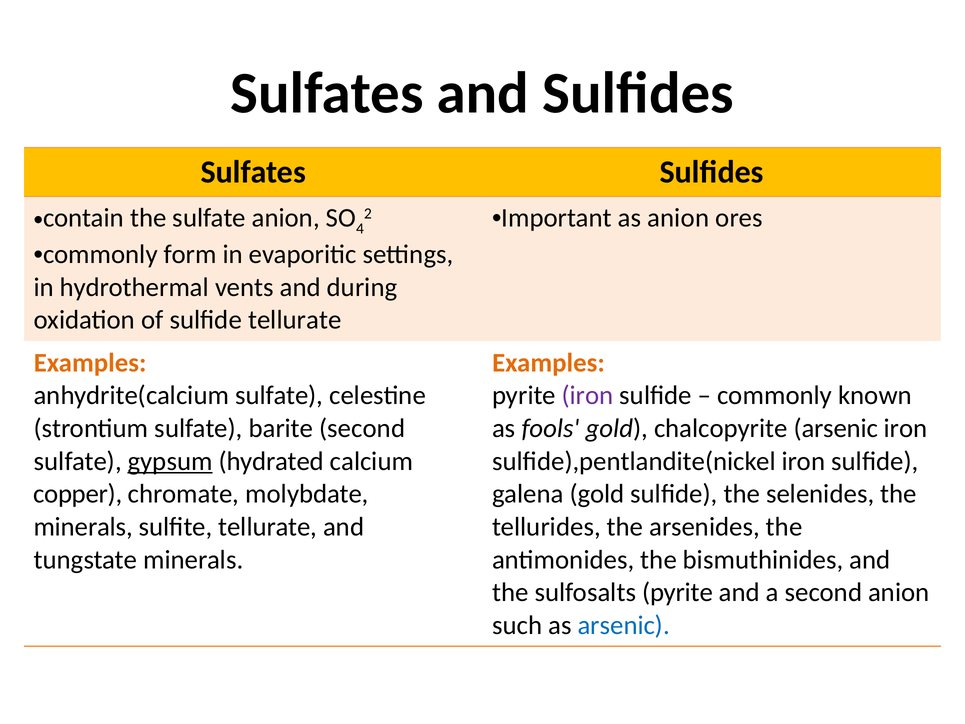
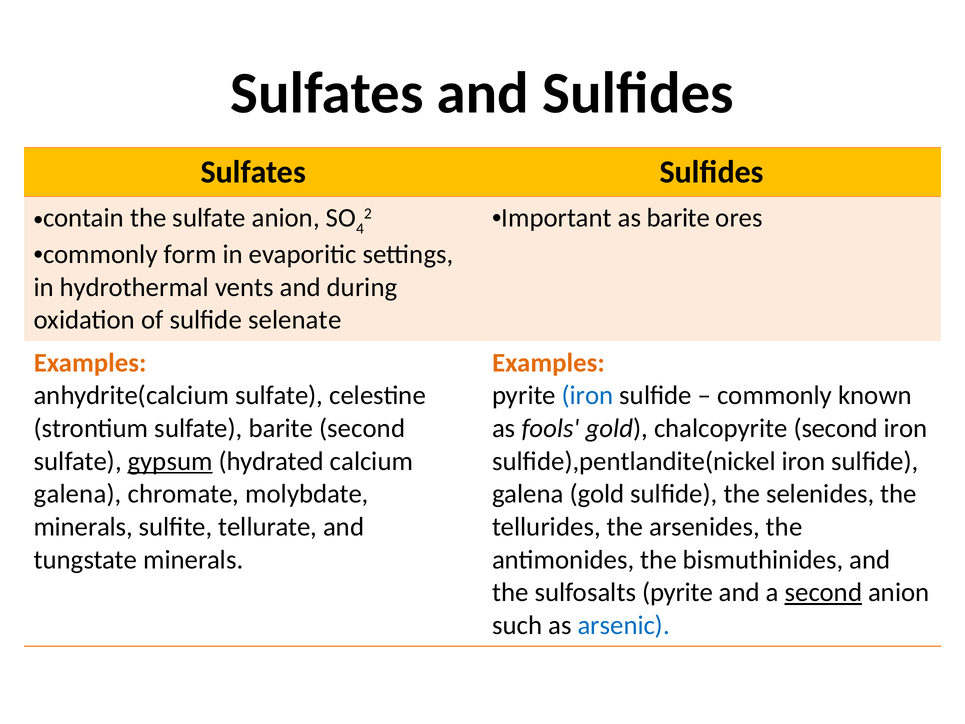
as anion: anion -> barite
sulfide tellurate: tellurate -> selenate
iron at (588, 395) colour: purple -> blue
chalcopyrite arsenic: arsenic -> second
copper at (78, 494): copper -> galena
second at (823, 592) underline: none -> present
